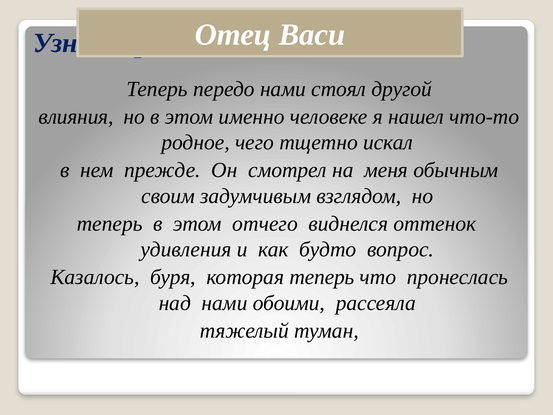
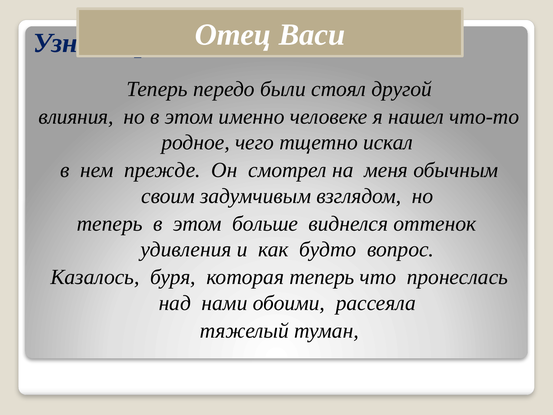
передо нами: нами -> были
отчего: отчего -> больше
